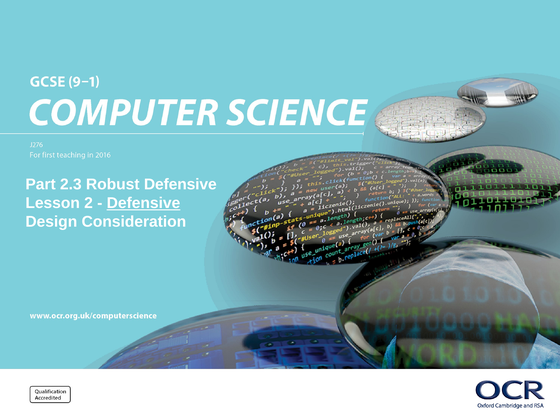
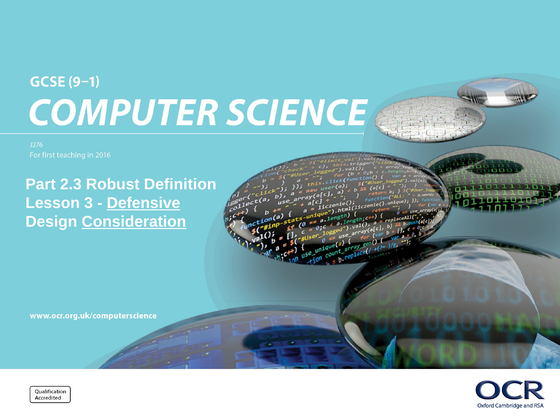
Robust Defensive: Defensive -> Definition
2: 2 -> 3
Consideration underline: none -> present
